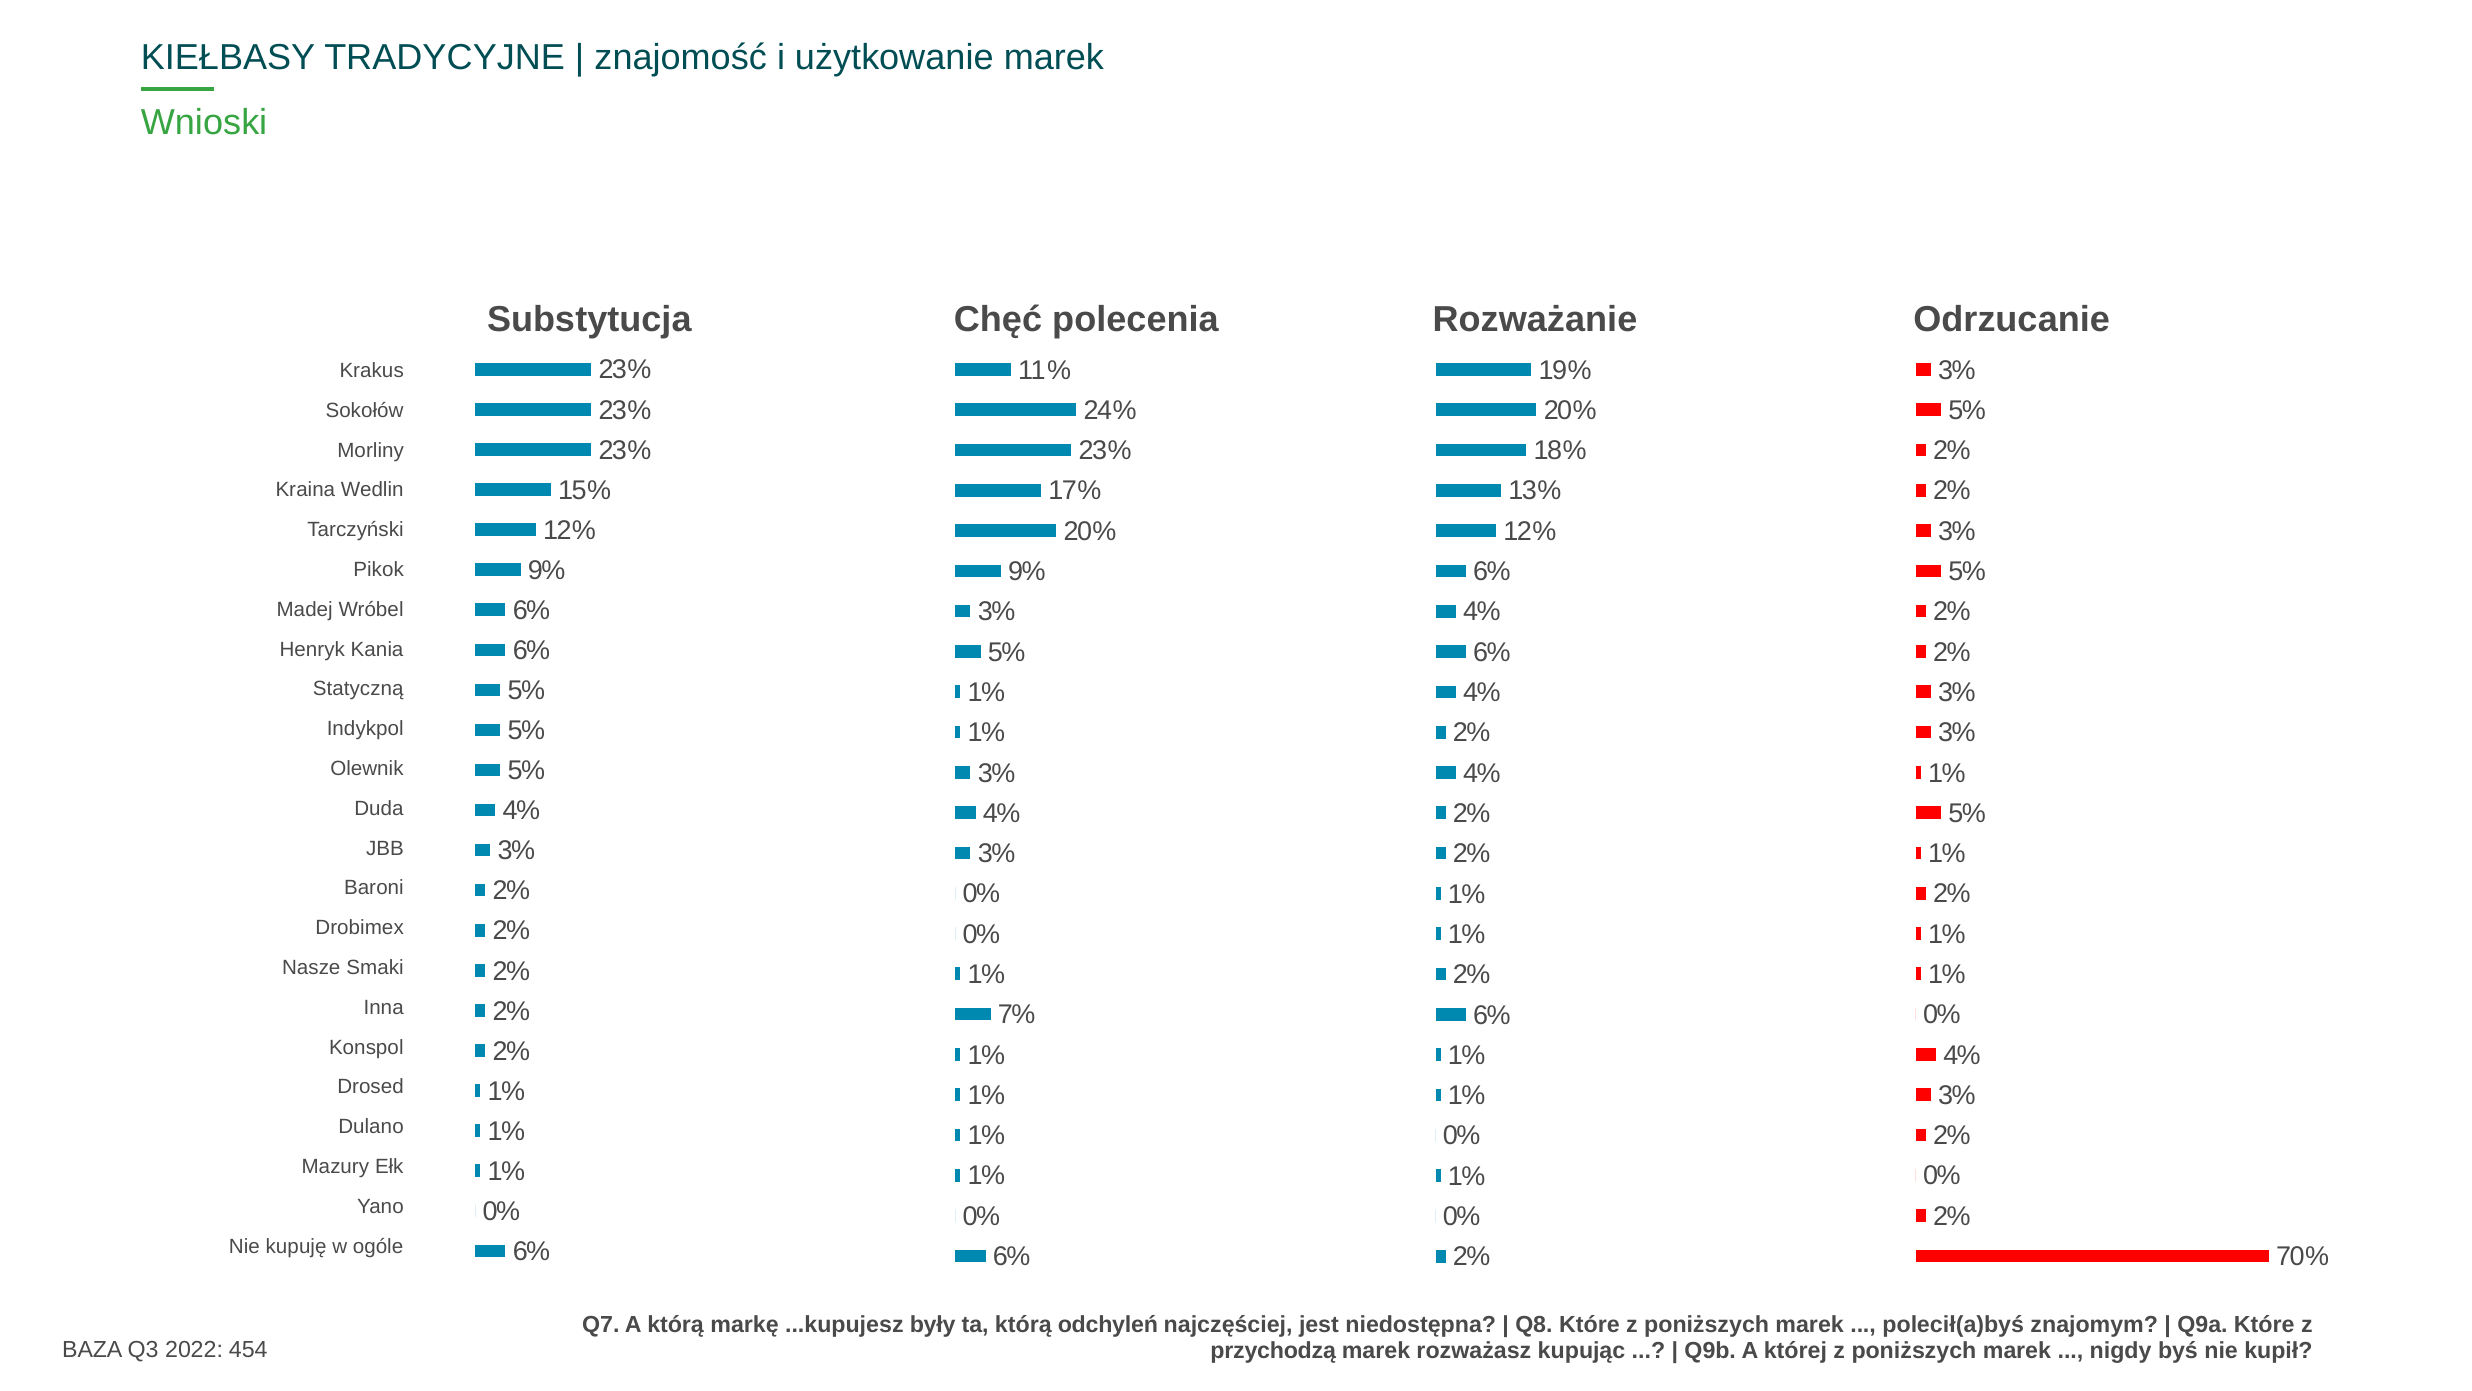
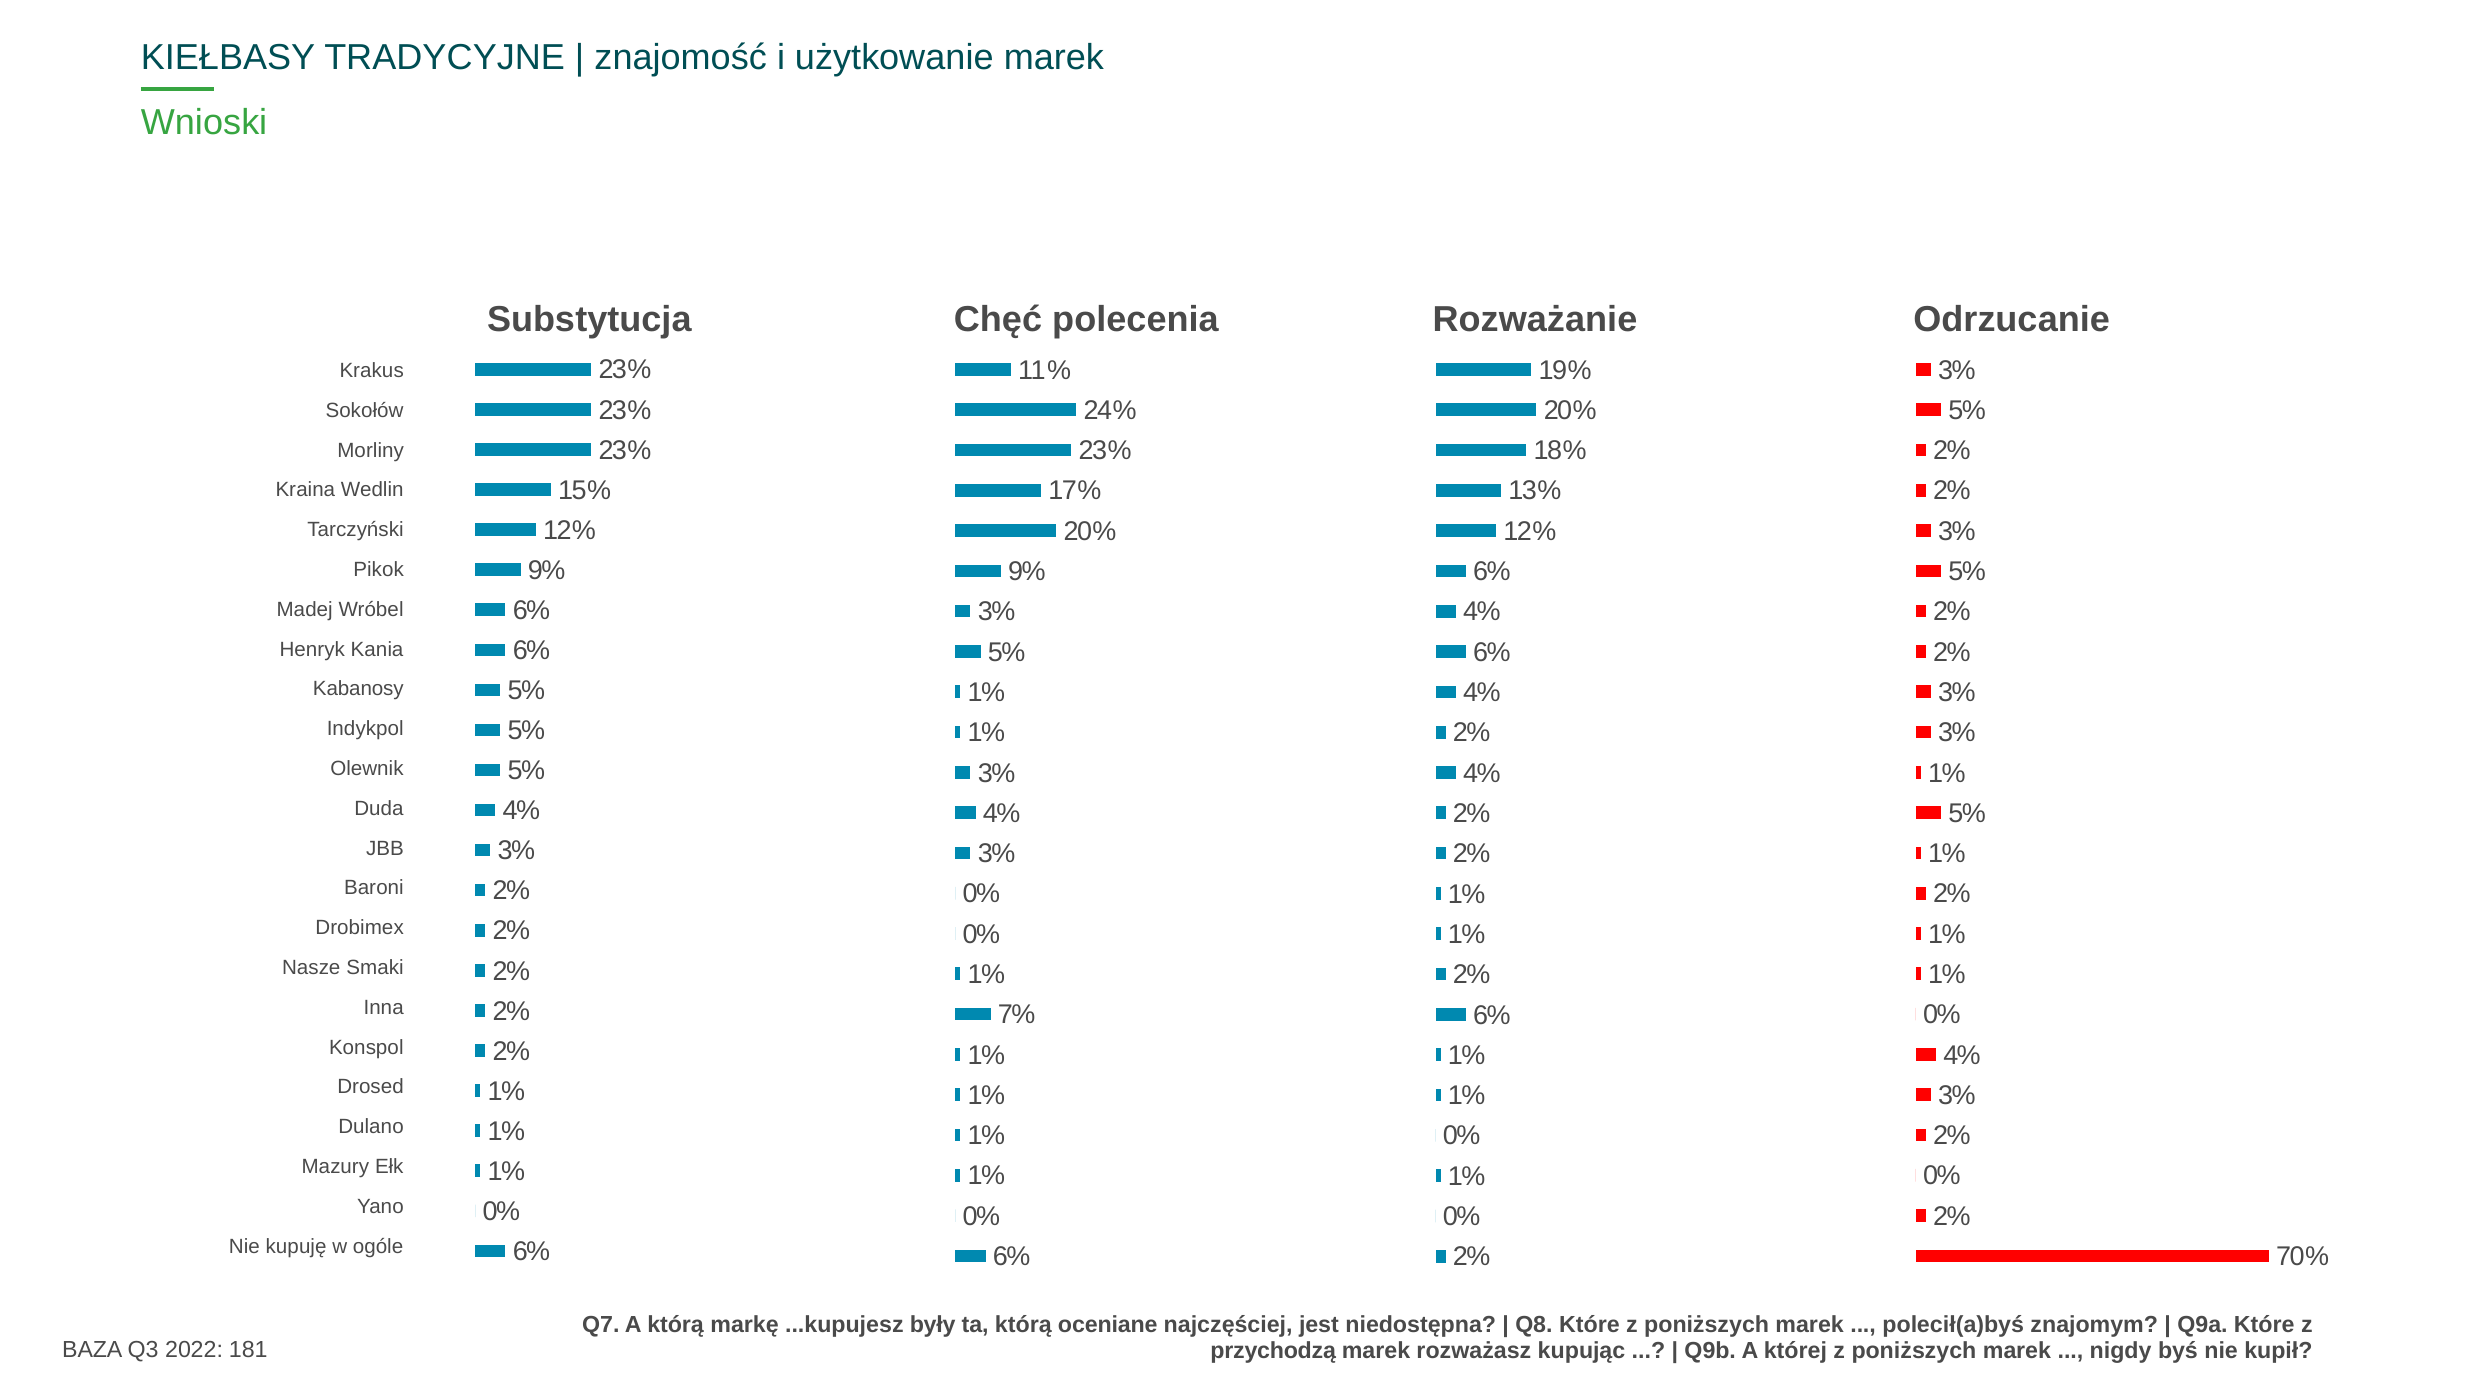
Statyczną: Statyczną -> Kabanosy
odchyleń: odchyleń -> oceniane
454: 454 -> 181
